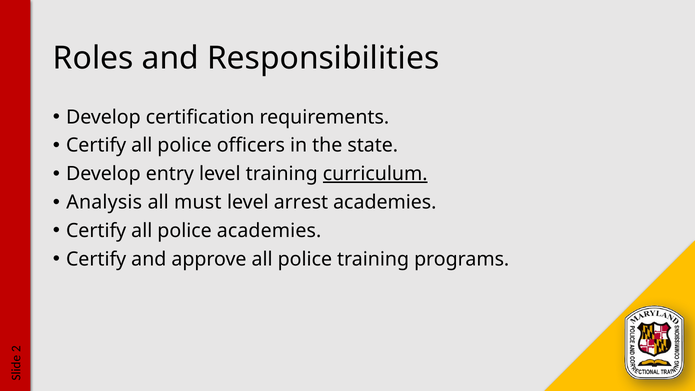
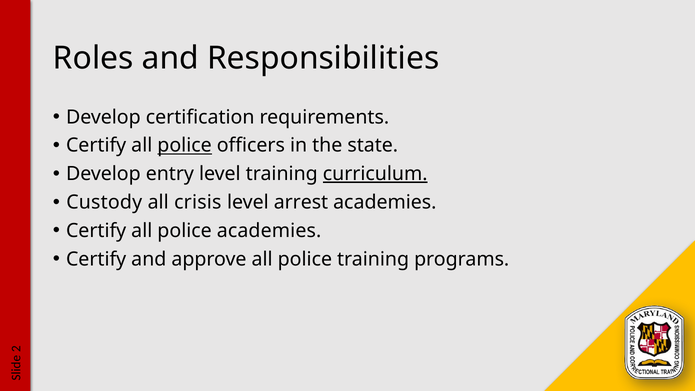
police at (185, 146) underline: none -> present
Analysis: Analysis -> Custody
must: must -> crisis
